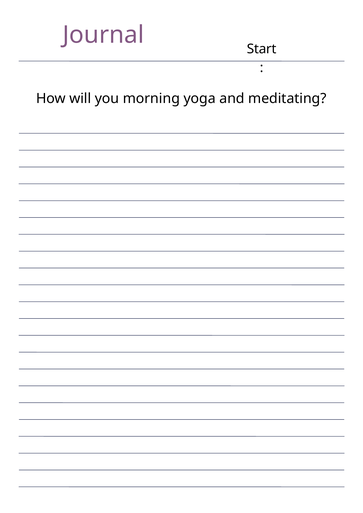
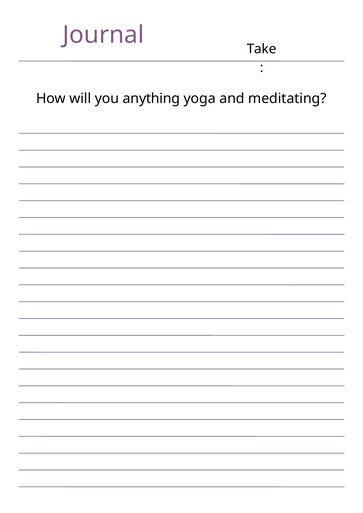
Start: Start -> Take
morning: morning -> anything
